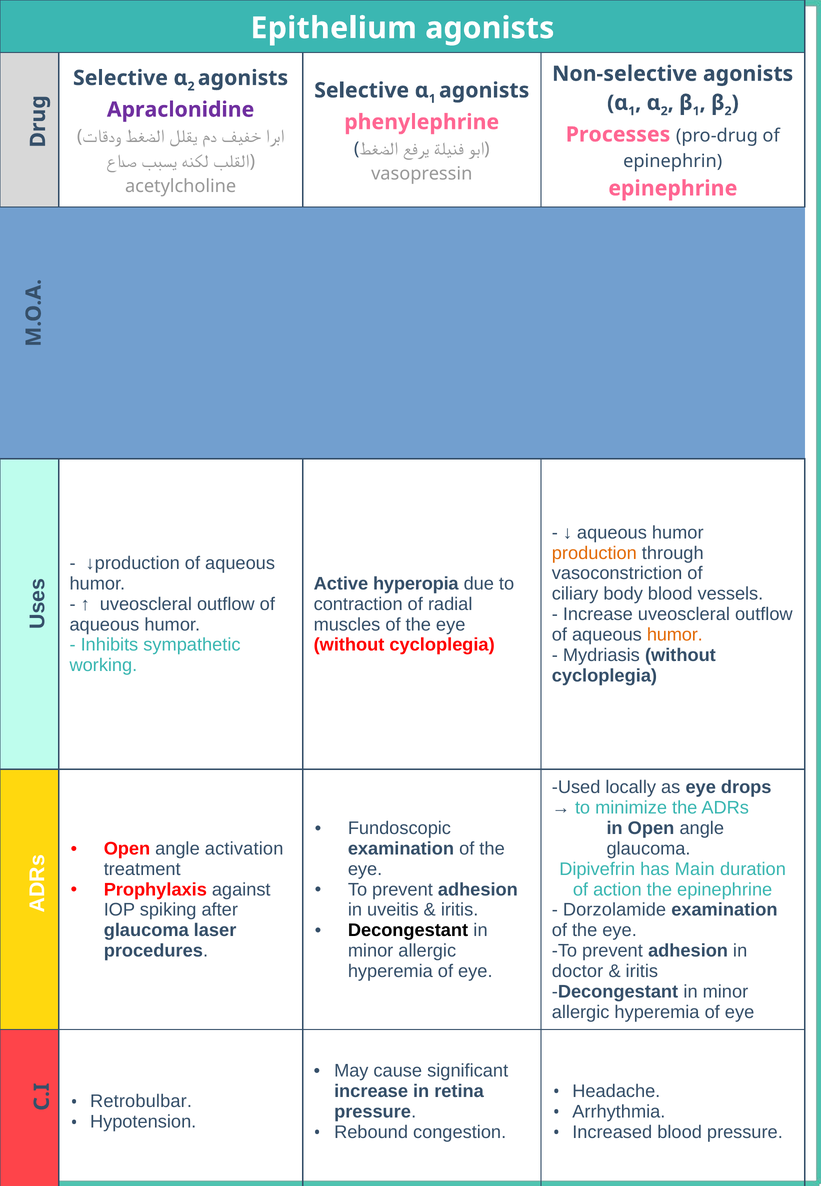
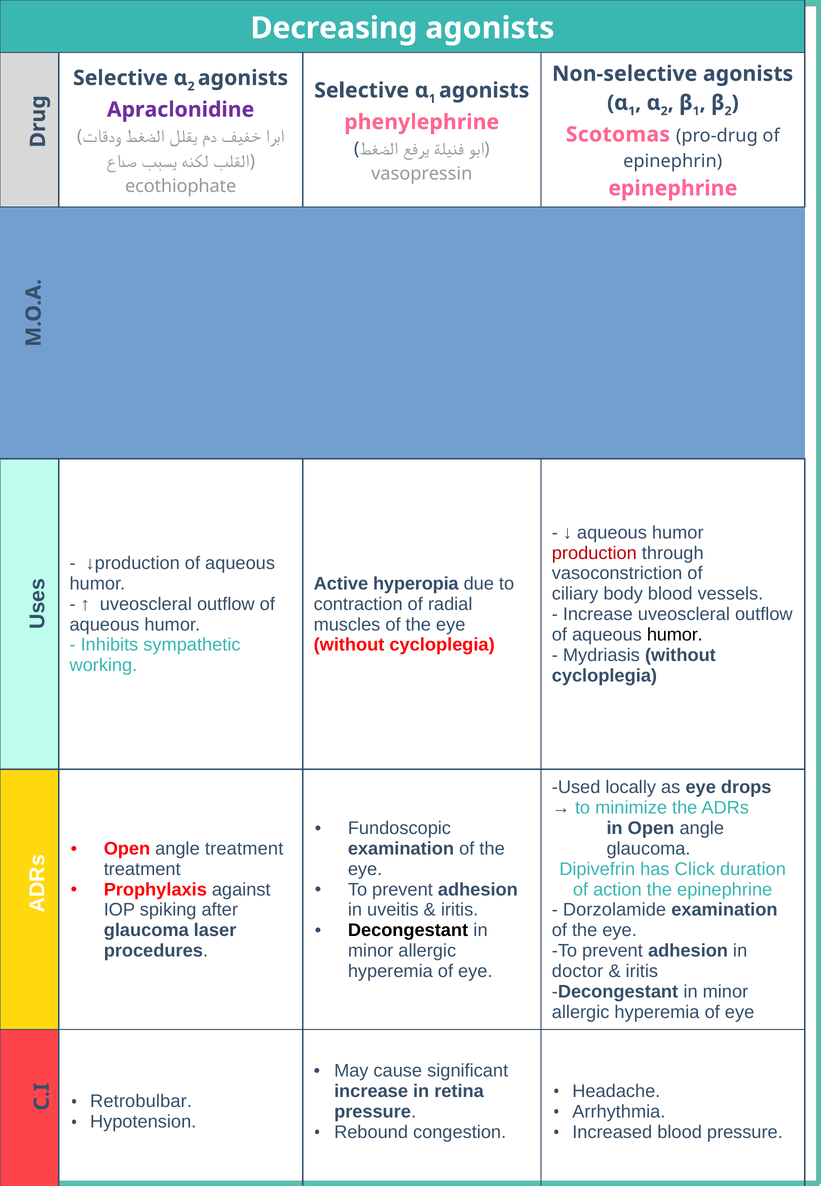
Epithelium: Epithelium -> Decreasing
Processes: Processes -> Scotomas
acetylcholine: acetylcholine -> ecothiophate
production colour: orange -> red
humor at (675, 635) colour: orange -> black
angle activation: activation -> treatment
Main: Main -> Click
